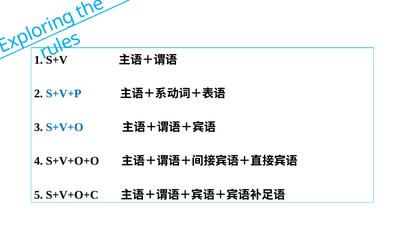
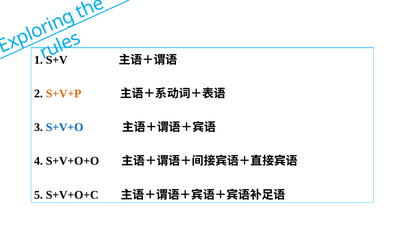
S+V+P colour: blue -> orange
